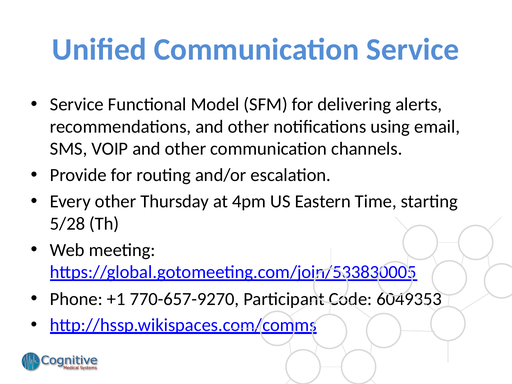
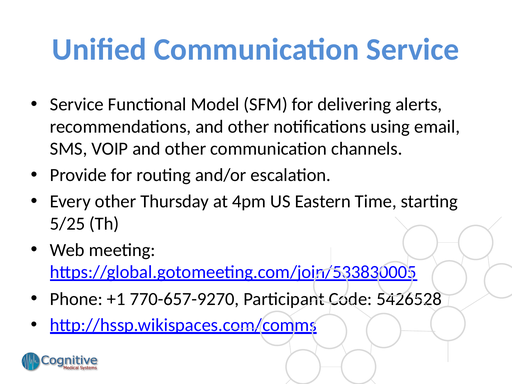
5/28: 5/28 -> 5/25
6049353: 6049353 -> 5426528
